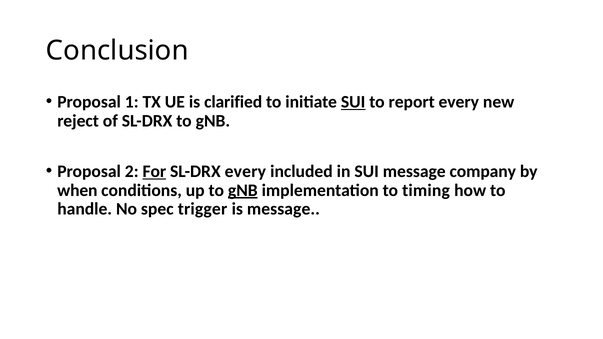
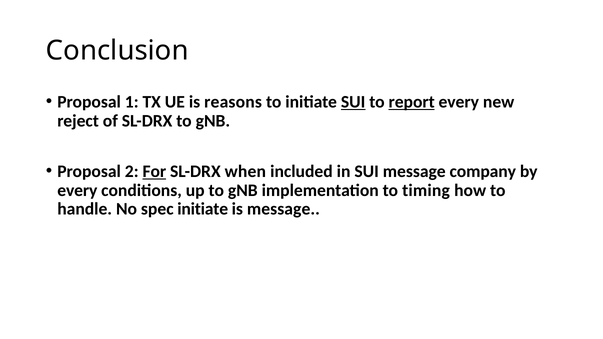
clarified: clarified -> reasons
report underline: none -> present
SL-DRX every: every -> when
when at (77, 190): when -> every
gNB at (243, 190) underline: present -> none
spec trigger: trigger -> initiate
